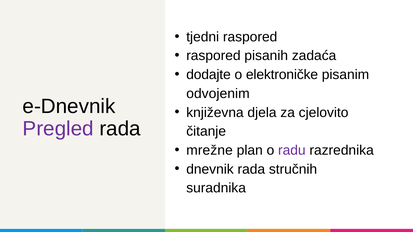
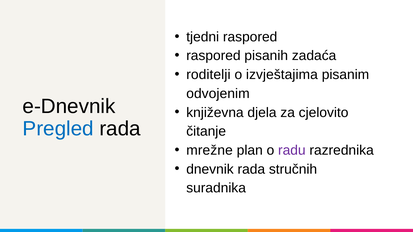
dodajte: dodajte -> roditelji
elektroničke: elektroničke -> izvještajima
Pregled colour: purple -> blue
